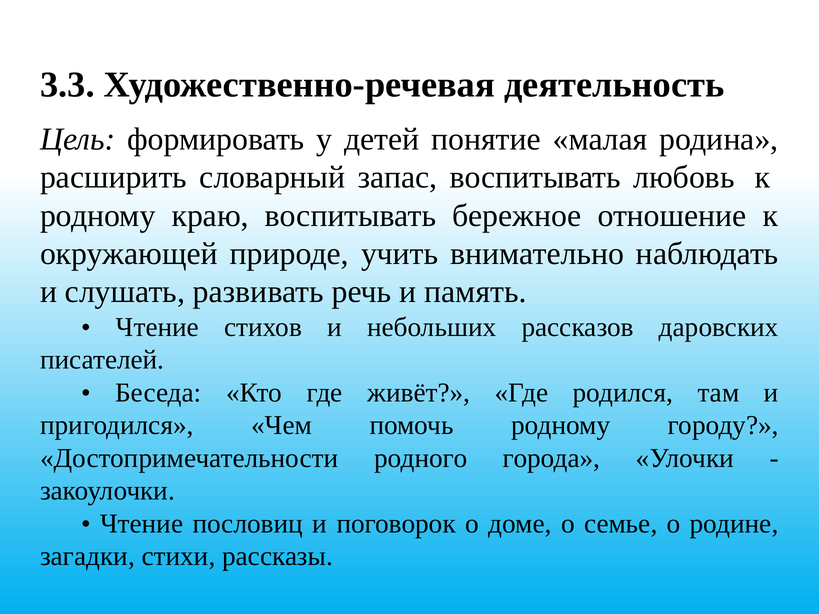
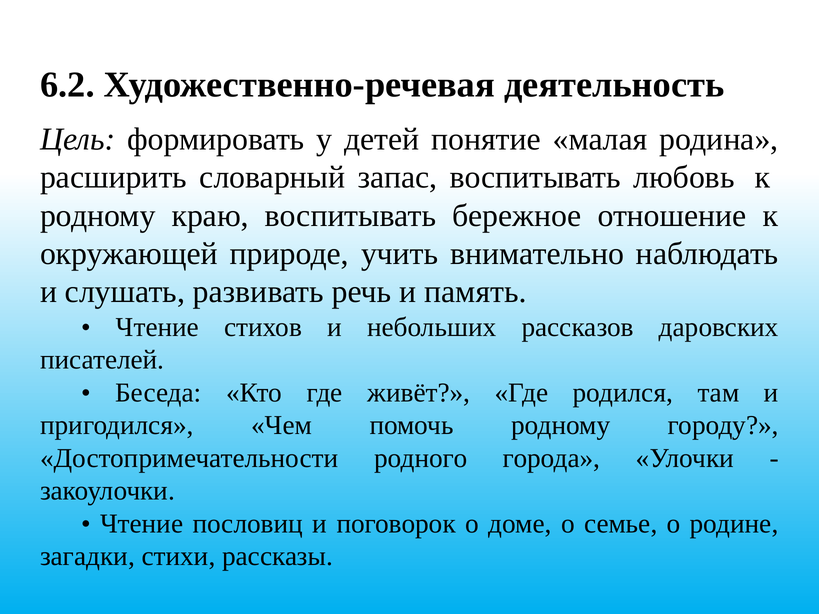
3.3: 3.3 -> 6.2
